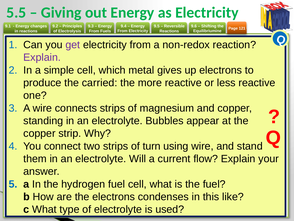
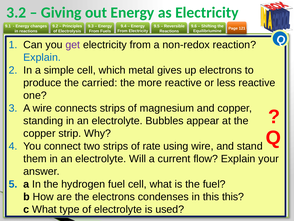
5.5: 5.5 -> 3.2
Explain at (42, 57) colour: purple -> blue
turn: turn -> rate
this like: like -> this
